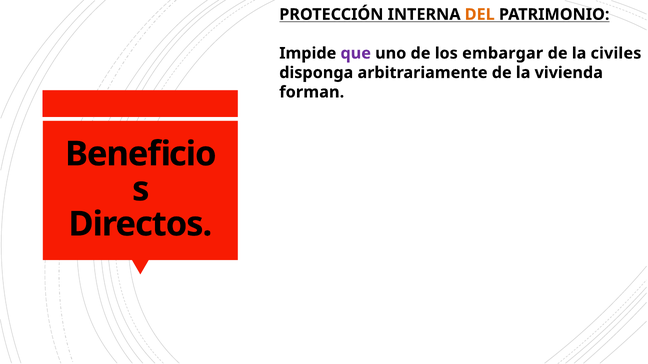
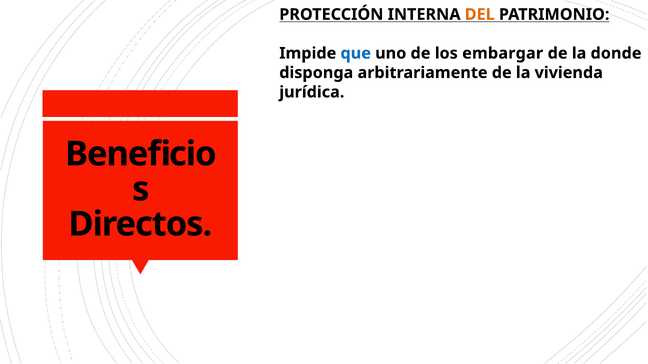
que colour: purple -> blue
civiles: civiles -> donde
forman: forman -> jurídica
